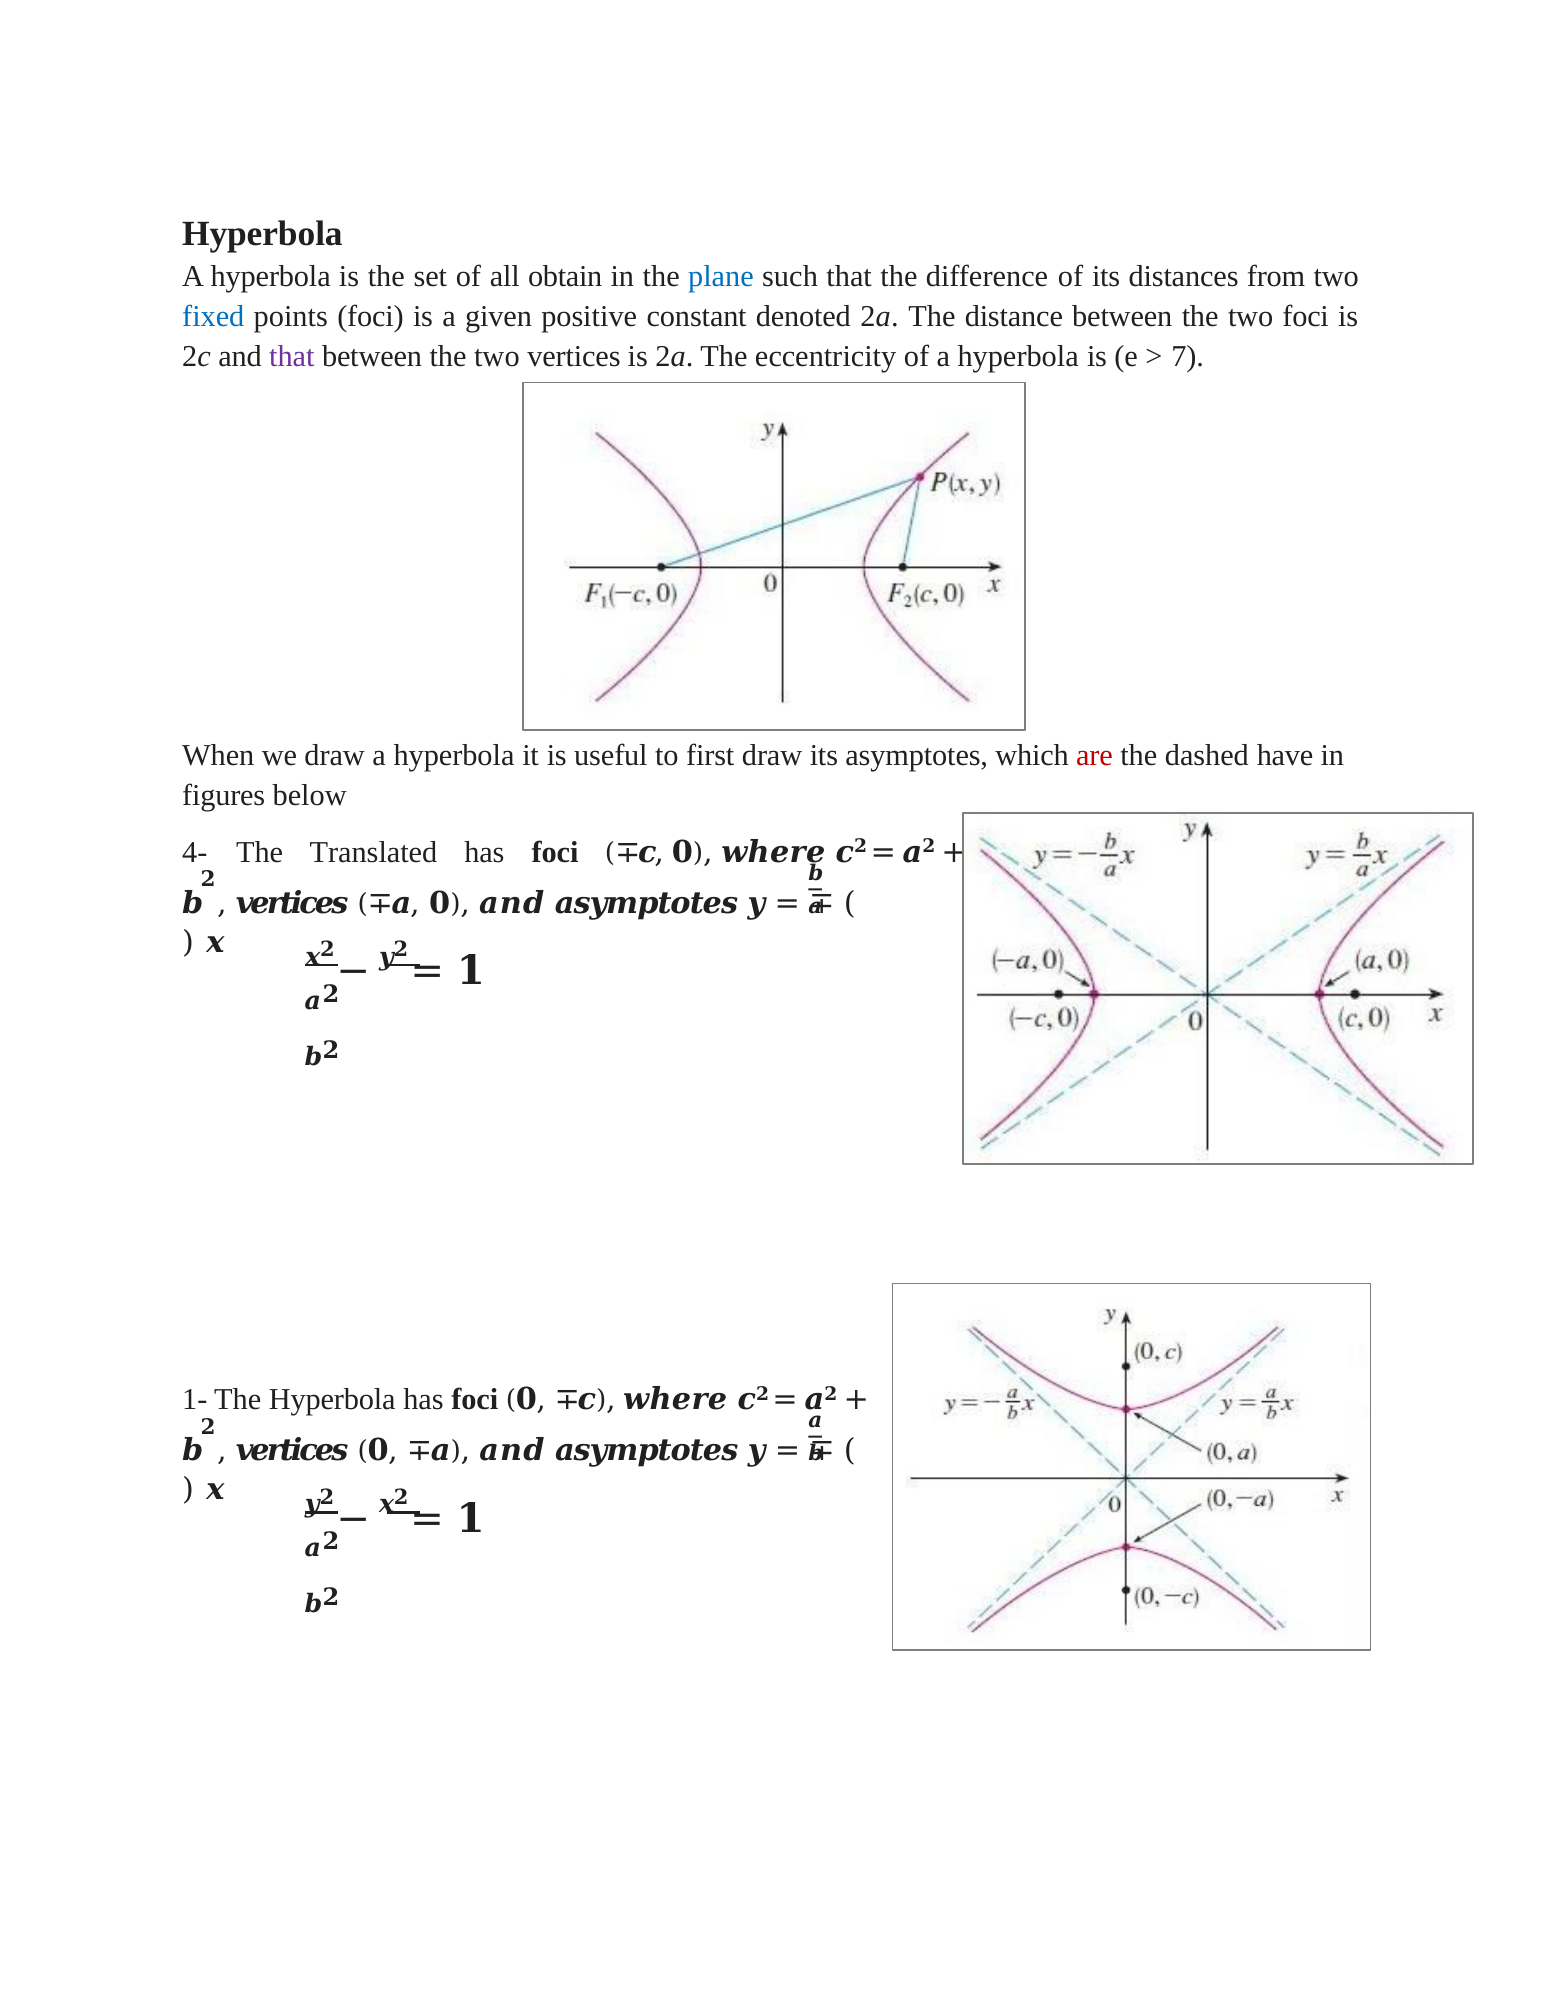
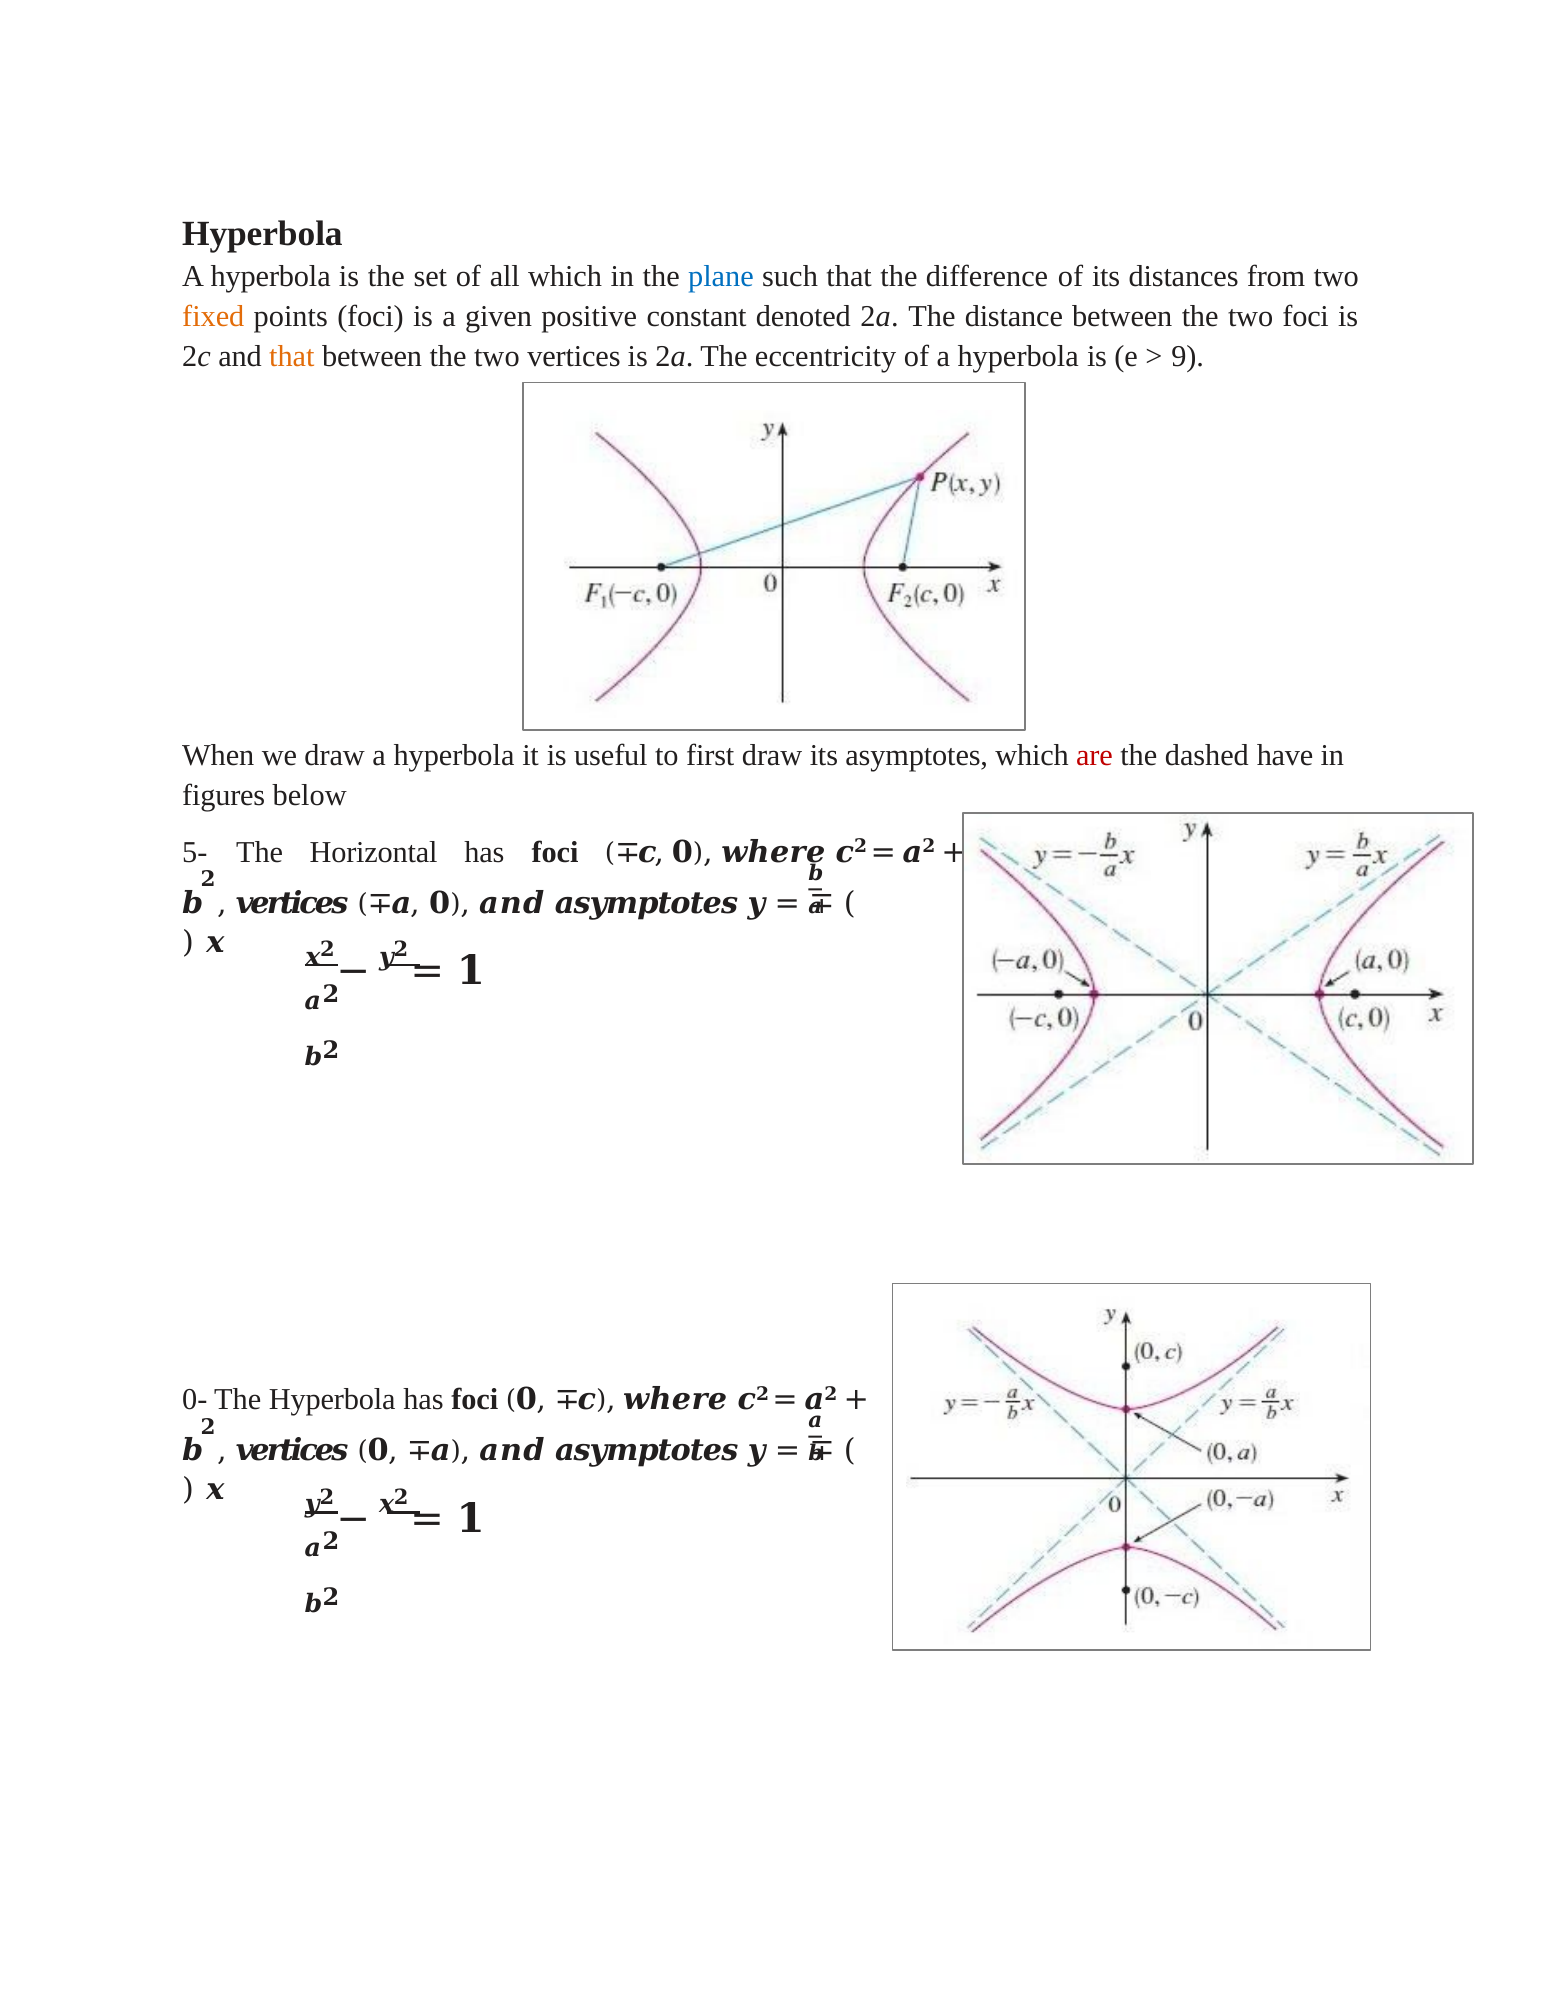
all obtain: obtain -> which
fixed colour: blue -> orange
that at (292, 357) colour: purple -> orange
7: 7 -> 9
4-: 4- -> 5-
Translated: Translated -> Horizontal
1-: 1- -> 0-
